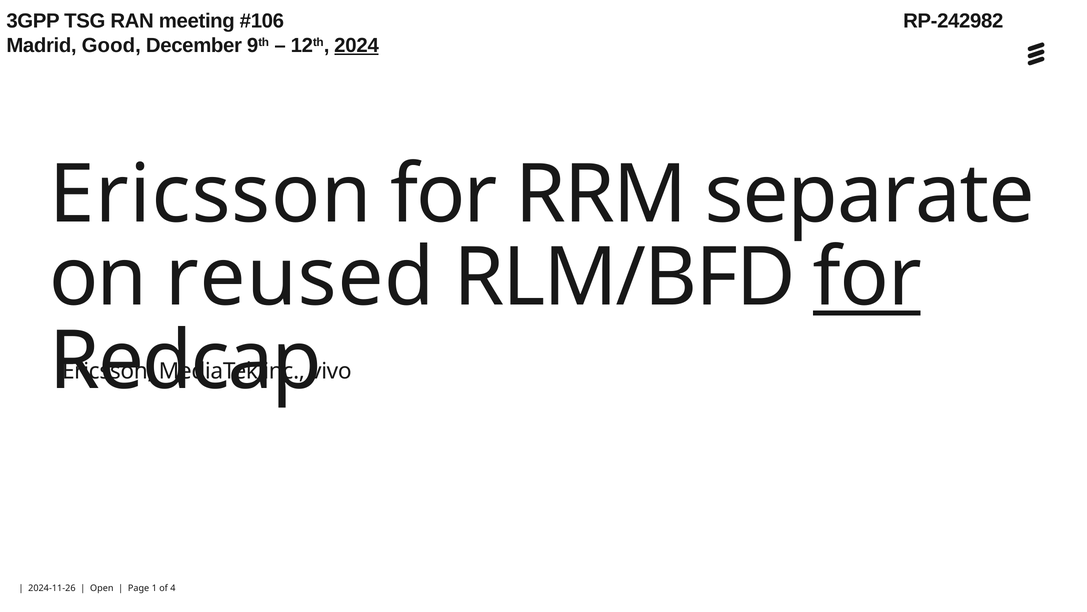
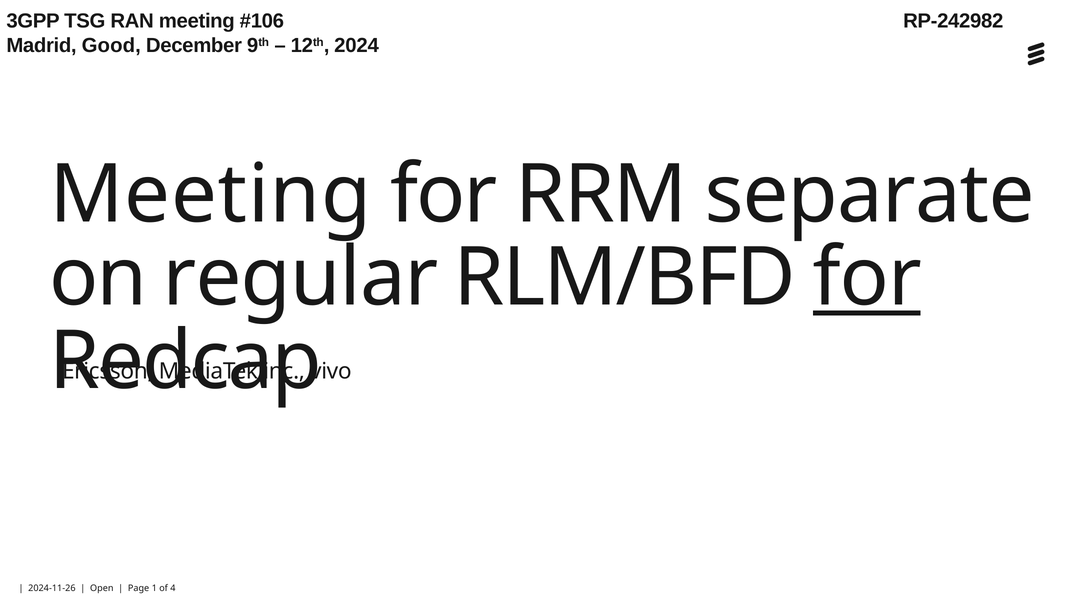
2024 underline: present -> none
Ericsson at (210, 194): Ericsson -> Meeting
reused: reused -> regular
